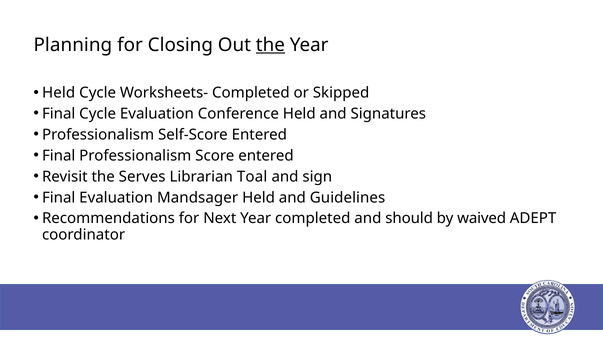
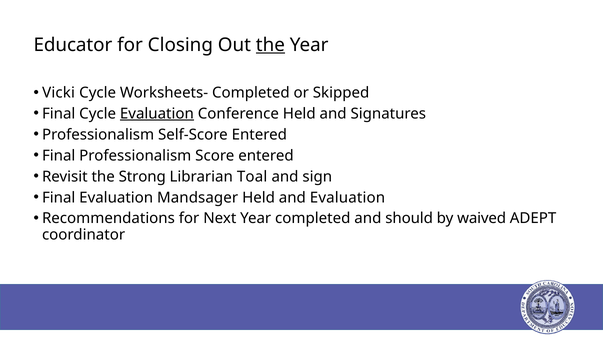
Planning: Planning -> Educator
Held at (59, 93): Held -> Vicki
Evaluation at (157, 114) underline: none -> present
Serves: Serves -> Strong
and Guidelines: Guidelines -> Evaluation
